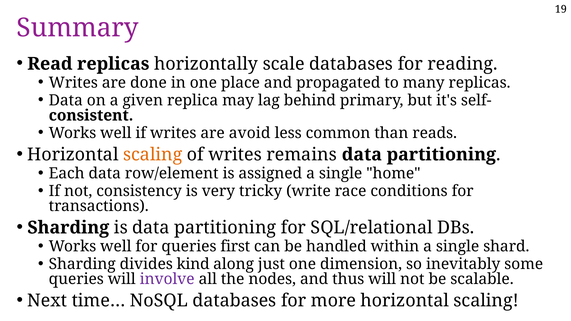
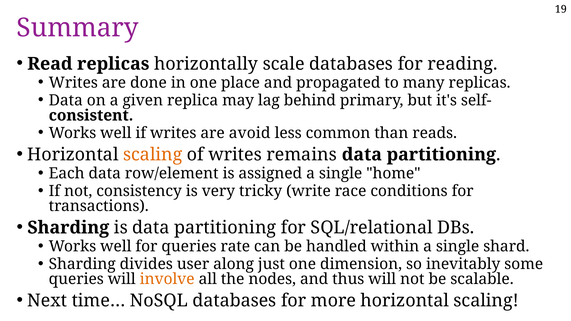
first: first -> rate
kind: kind -> user
involve colour: purple -> orange
